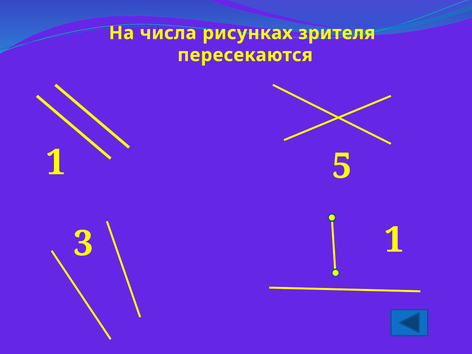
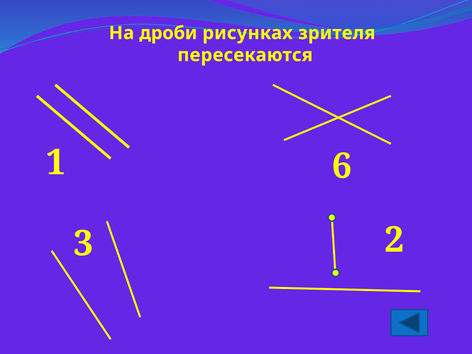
числа: числа -> дроби
5: 5 -> 6
3 1: 1 -> 2
